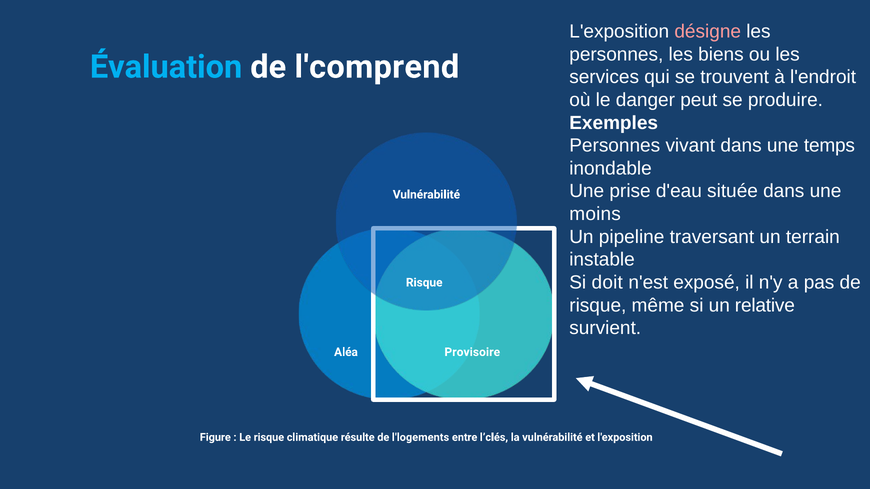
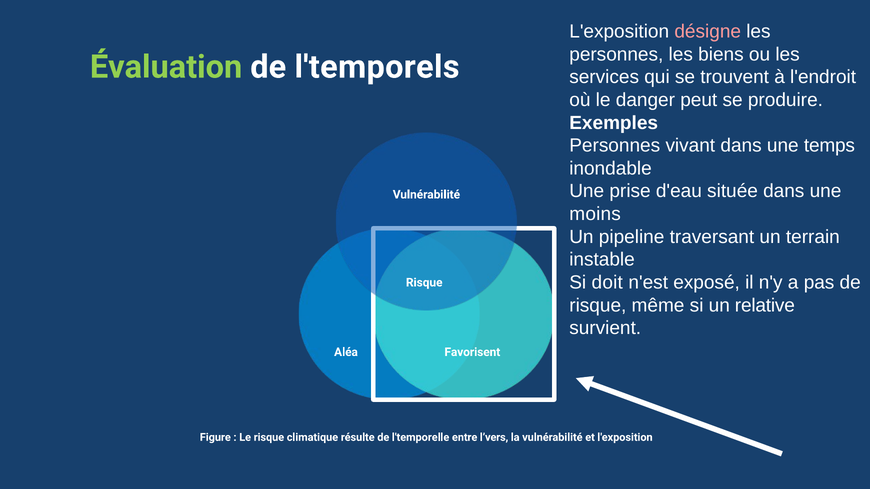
Évaluation colour: light blue -> light green
l'comprend: l'comprend -> l'temporels
Provisoire: Provisoire -> Favorisent
l'logements: l'logements -> l'temporelle
l’clés: l’clés -> l’vers
